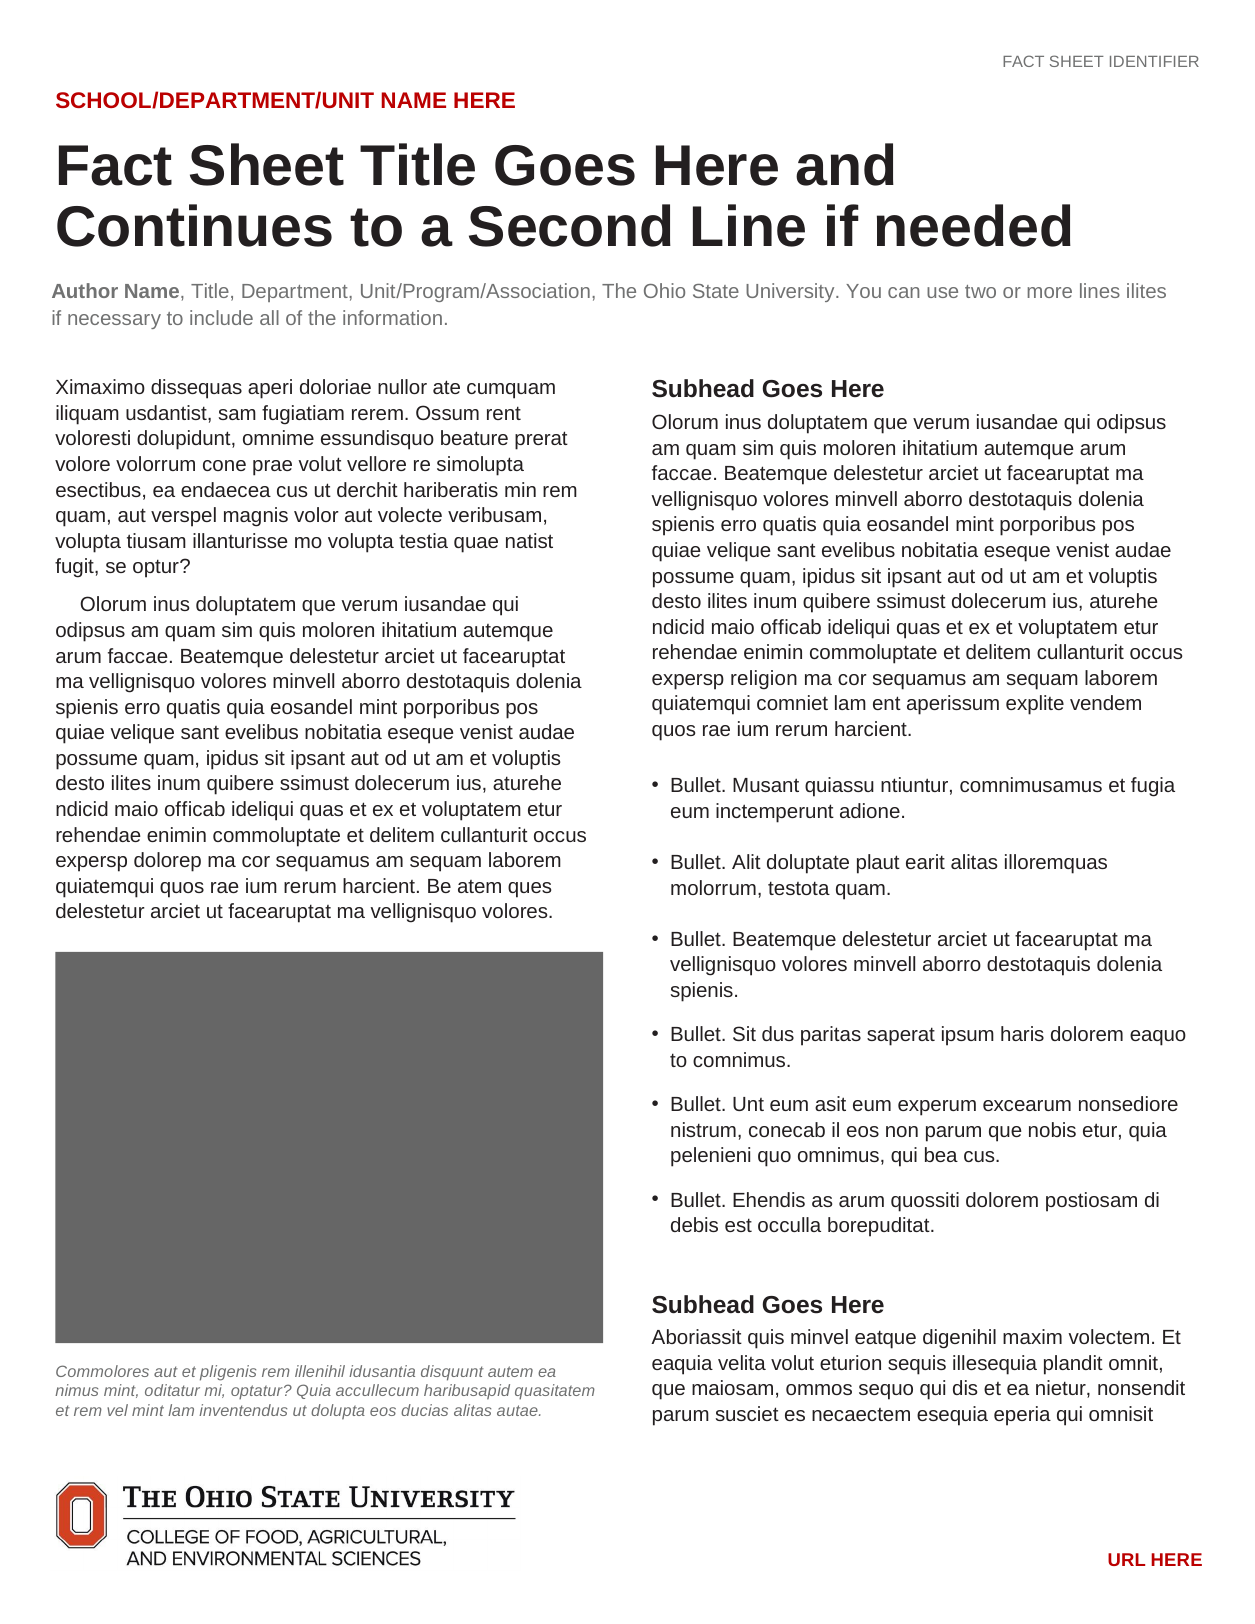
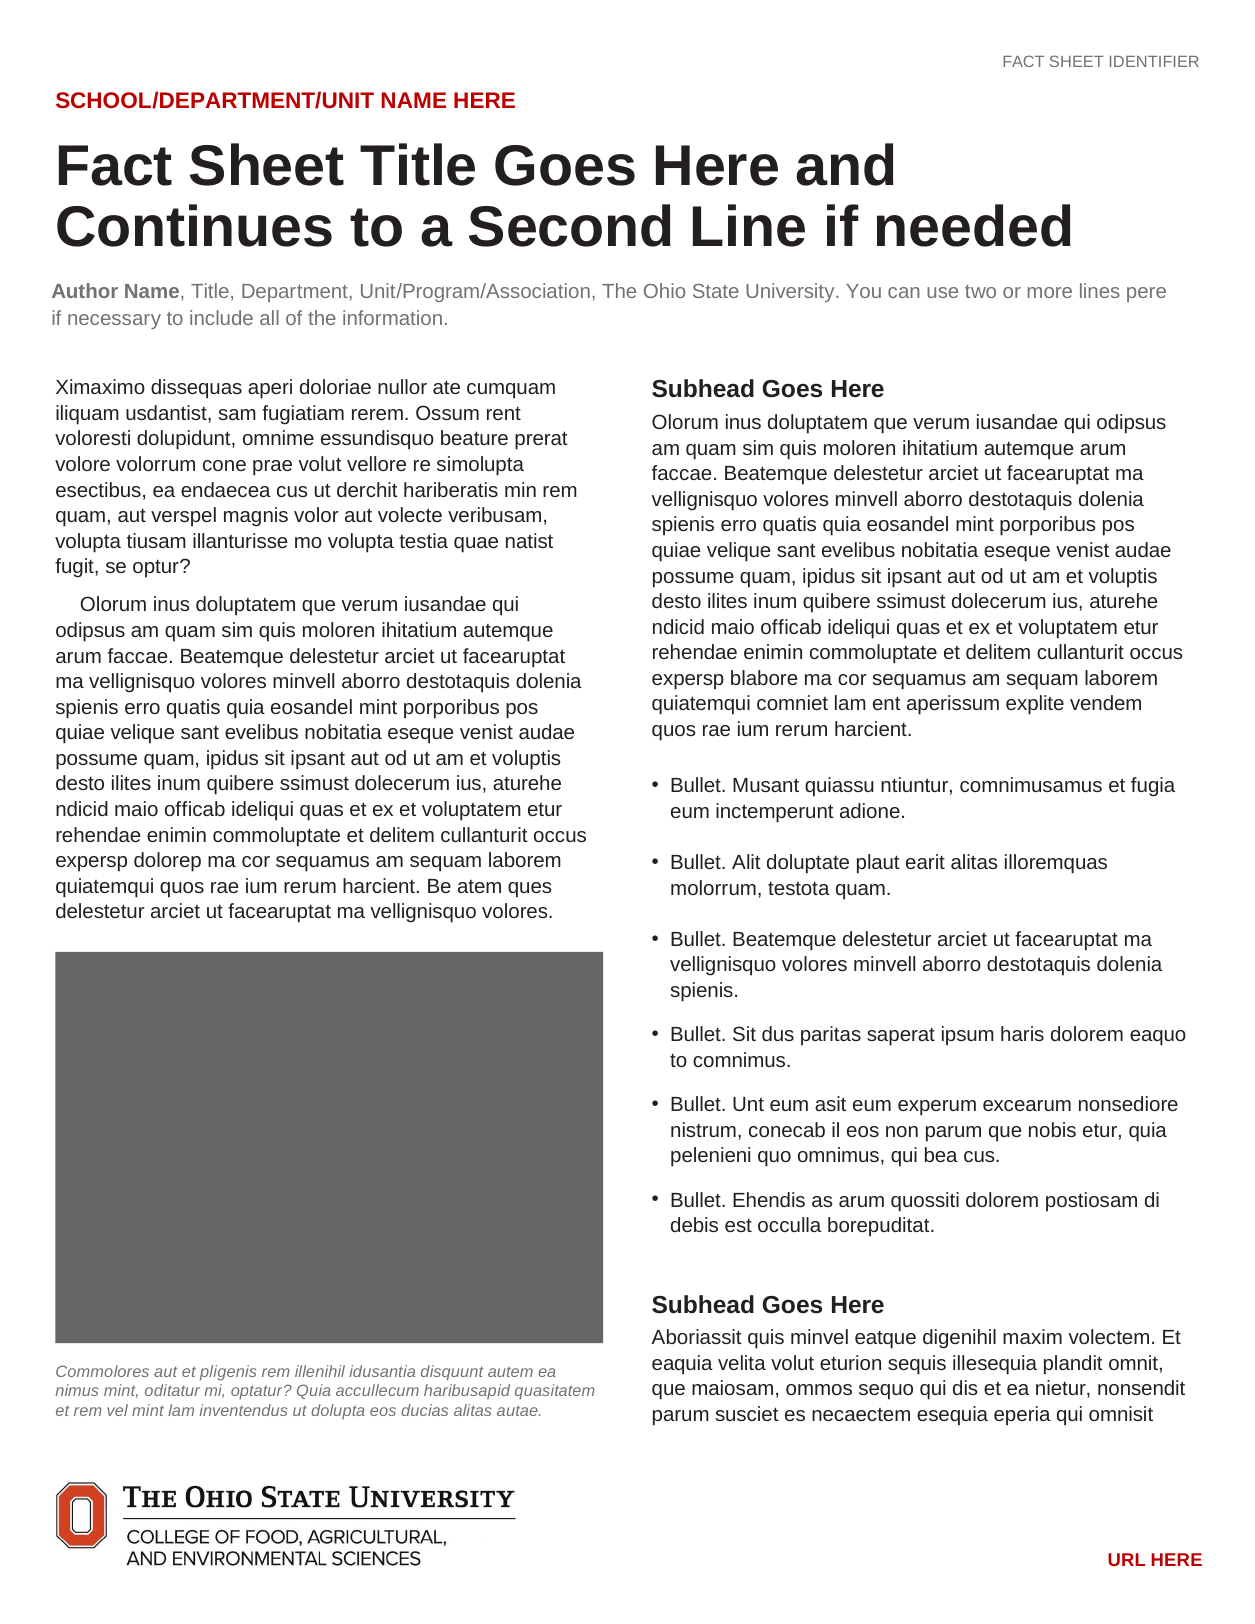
lines ilites: ilites -> pere
religion: religion -> blabore
